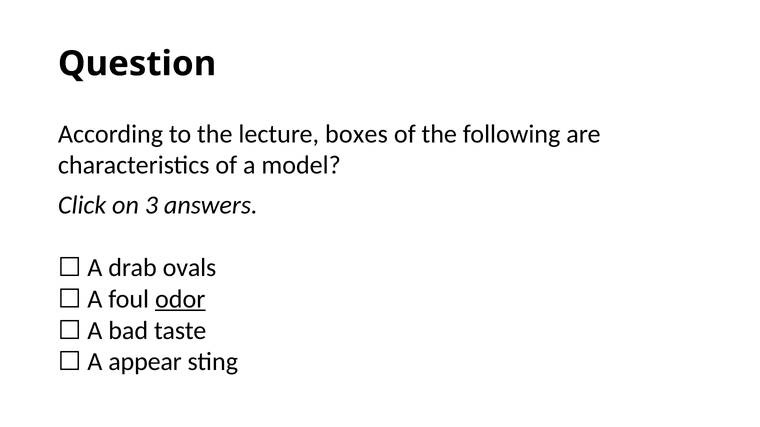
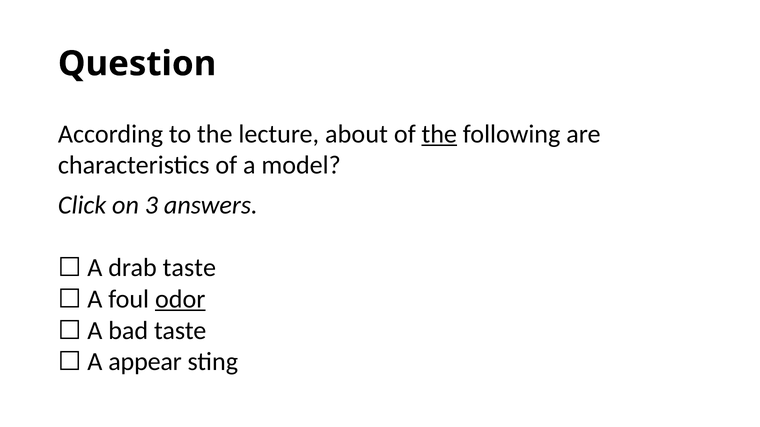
boxes: boxes -> about
the at (439, 134) underline: none -> present
drab ovals: ovals -> taste
